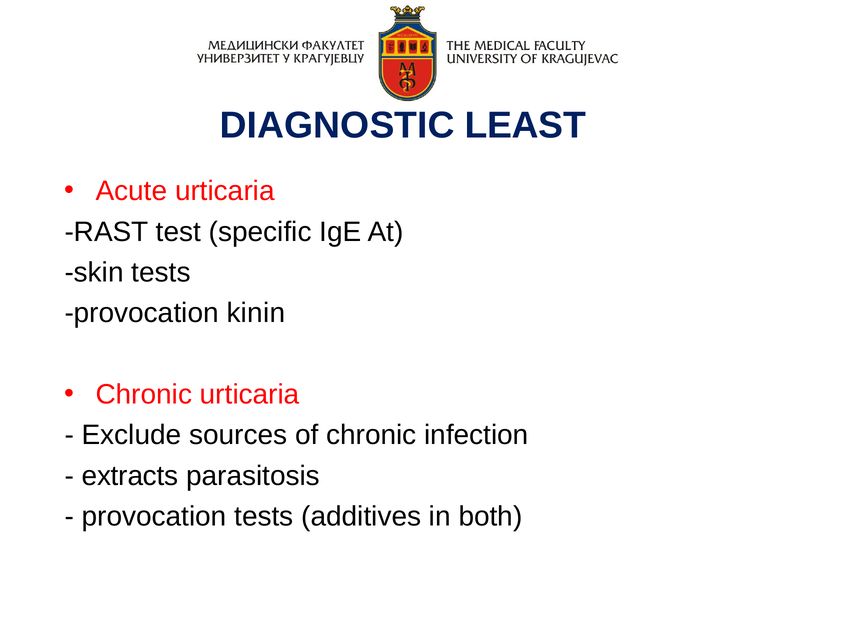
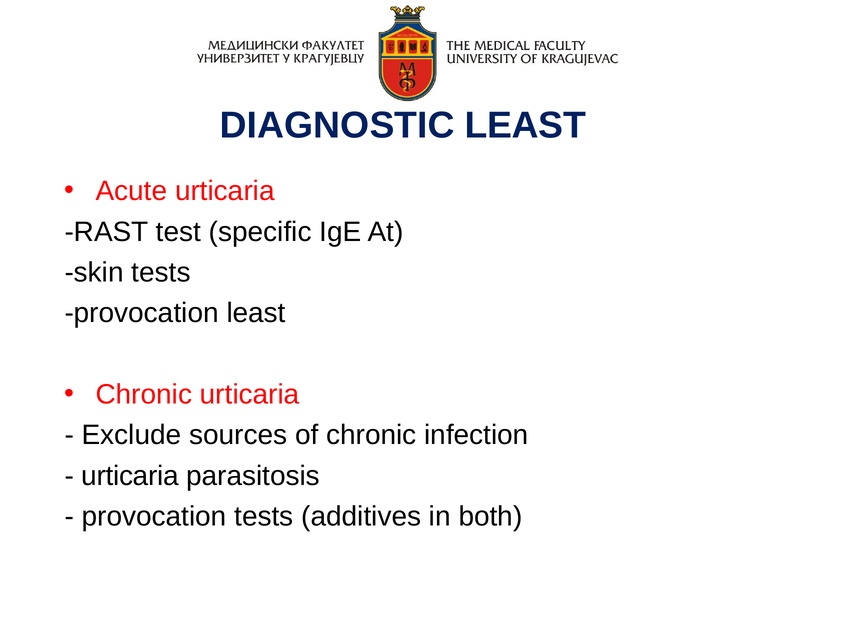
provocation kinin: kinin -> least
extracts at (130, 476): extracts -> urticaria
